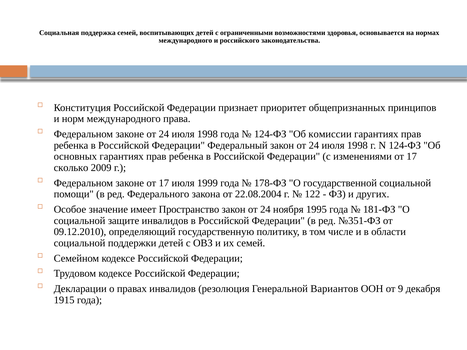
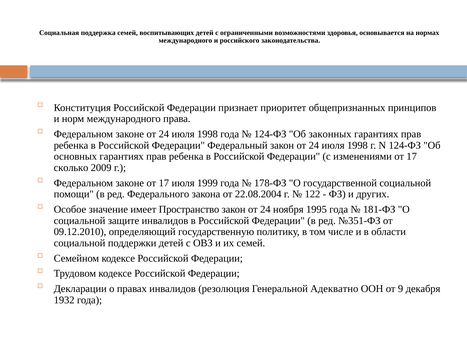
комиссии: комиссии -> законных
Вариантов: Вариантов -> Адекватно
1915: 1915 -> 1932
